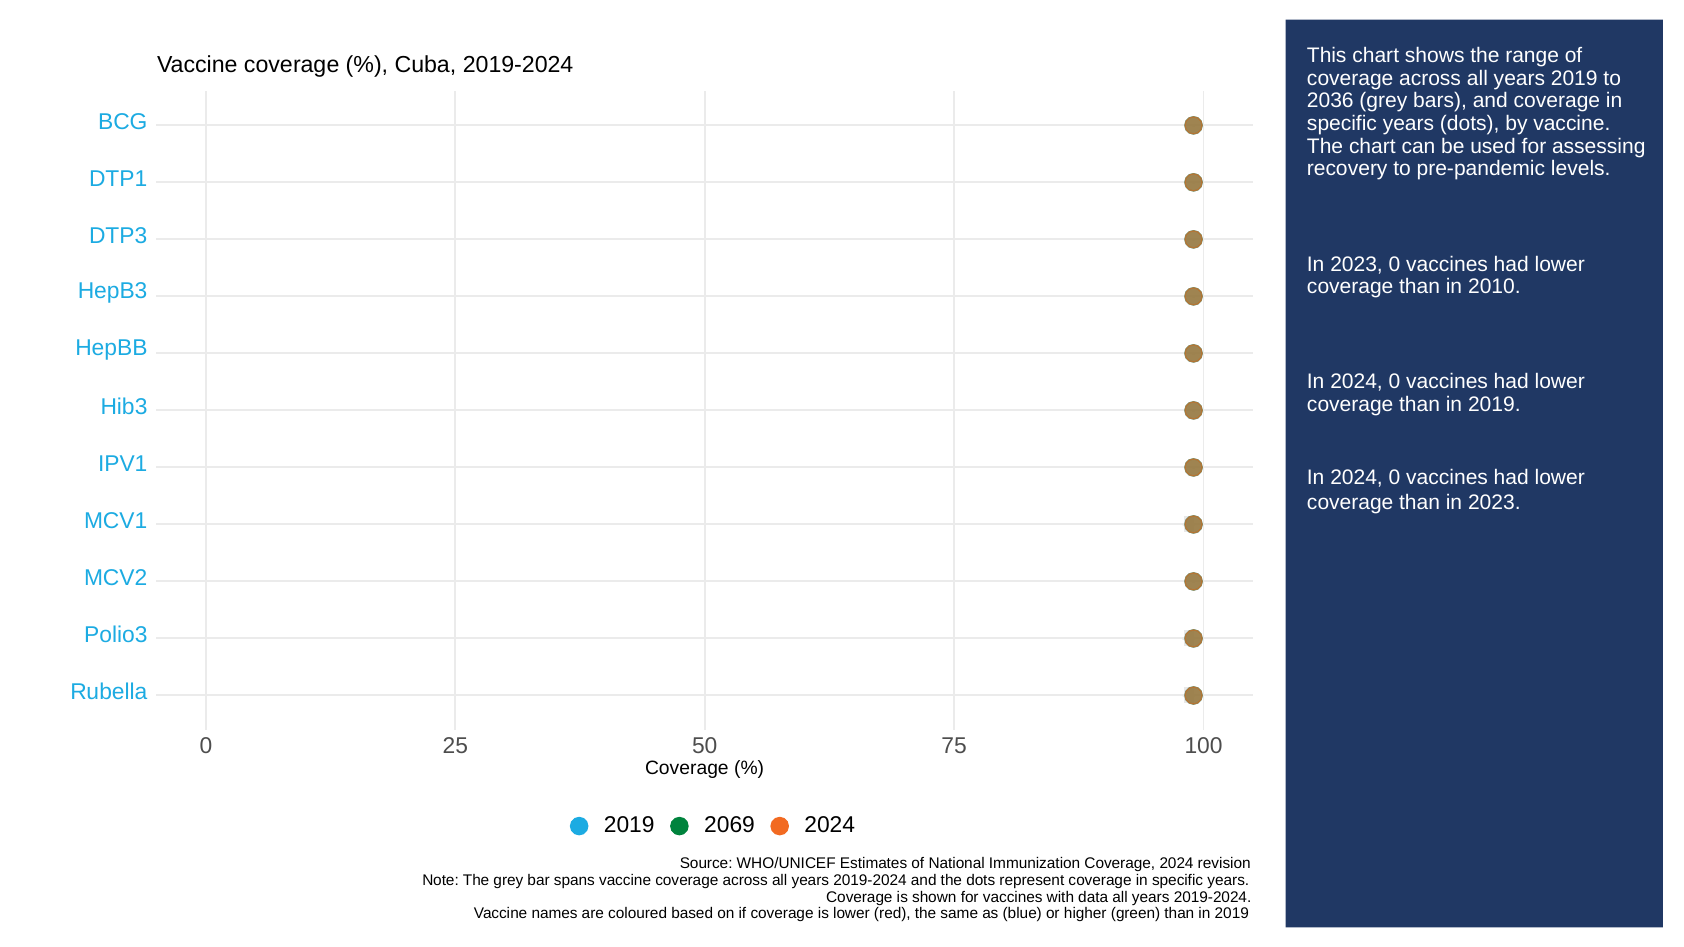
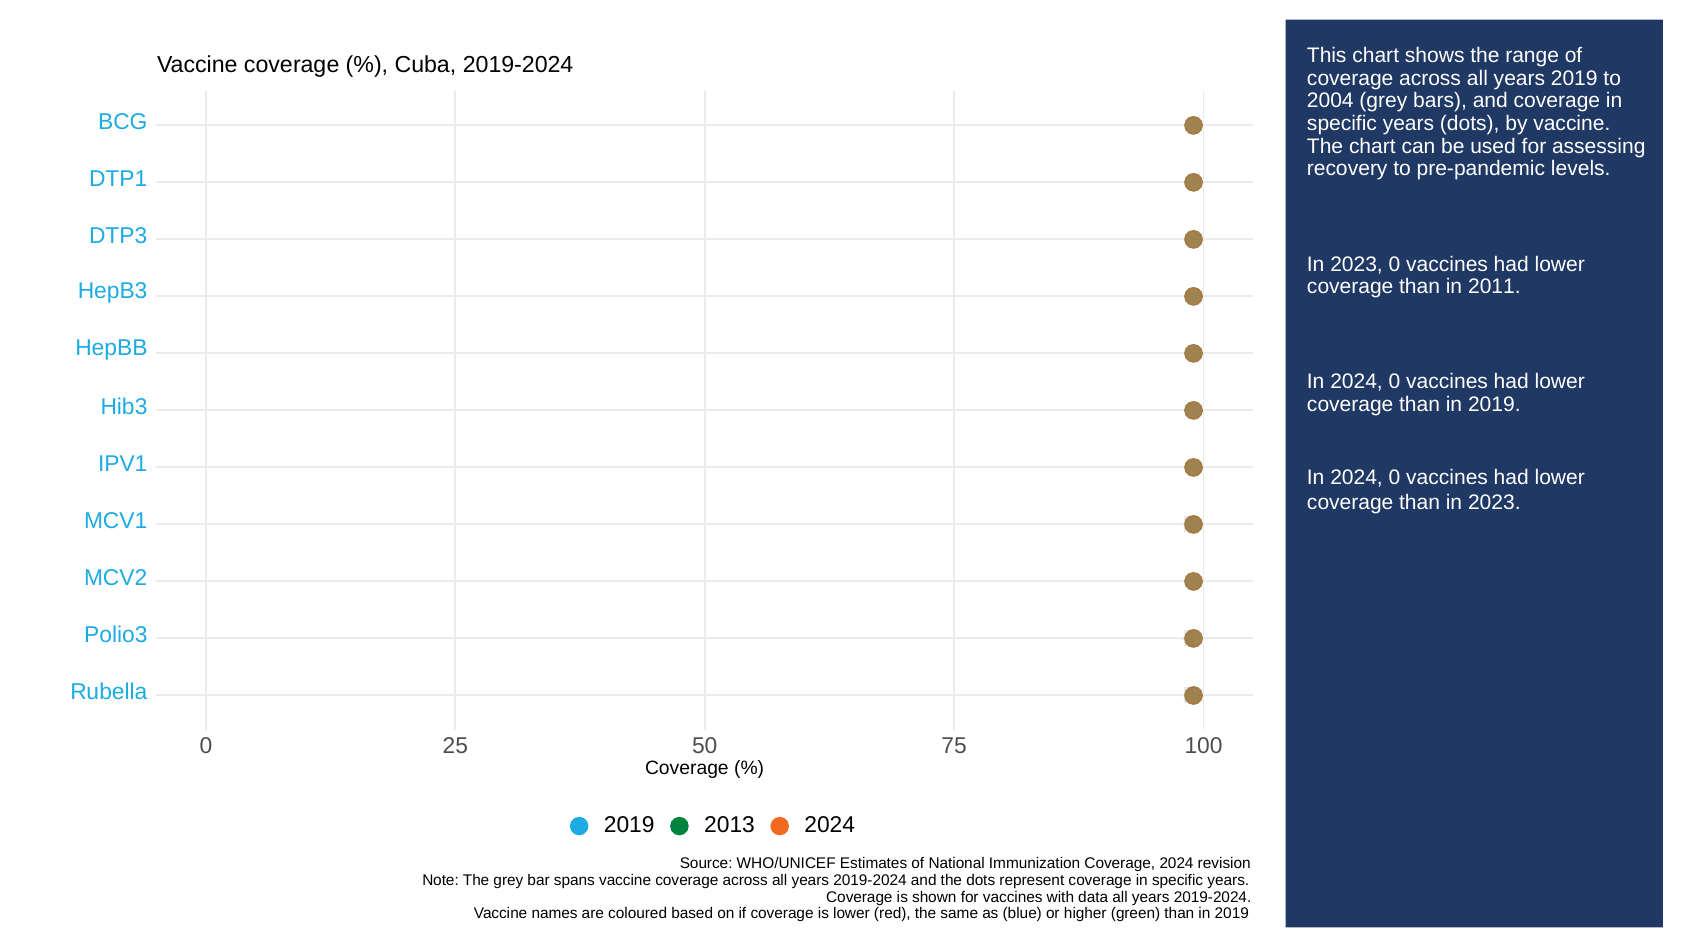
2036: 2036 -> 2004
2010: 2010 -> 2011
2069: 2069 -> 2013
